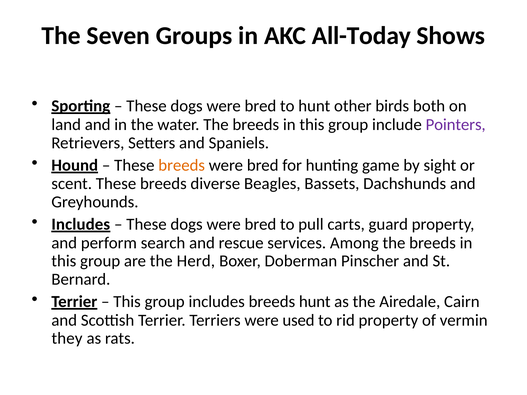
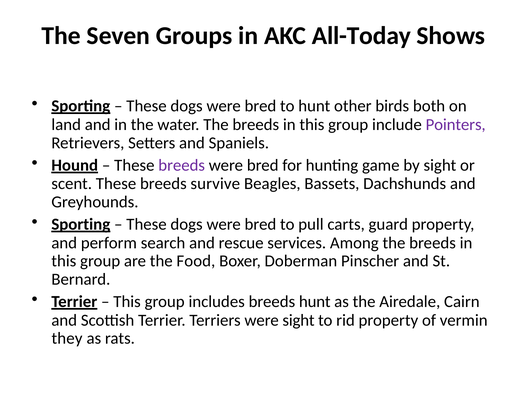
breeds at (182, 165) colour: orange -> purple
diverse: diverse -> survive
Includes at (81, 224): Includes -> Sporting
Herd: Herd -> Food
were used: used -> sight
